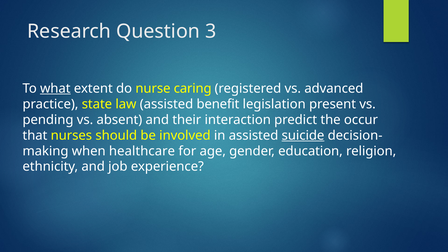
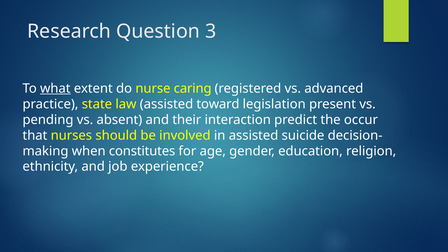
benefit: benefit -> toward
suicide underline: present -> none
healthcare: healthcare -> constitutes
